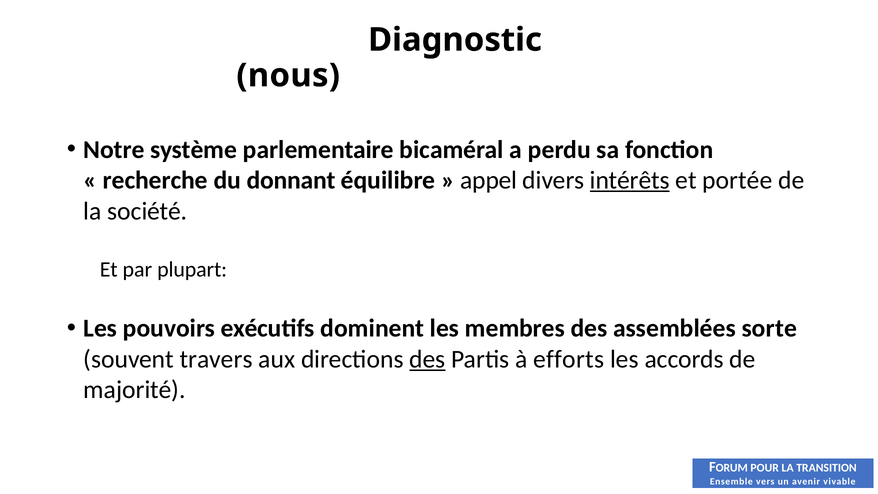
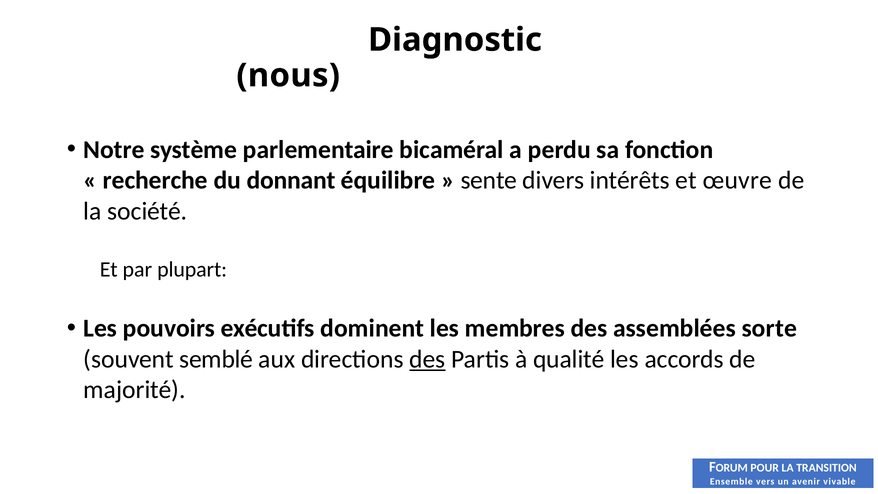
appel: appel -> sente
intérêts underline: present -> none
portée: portée -> œuvre
travers: travers -> semblé
efforts: efforts -> qualité
